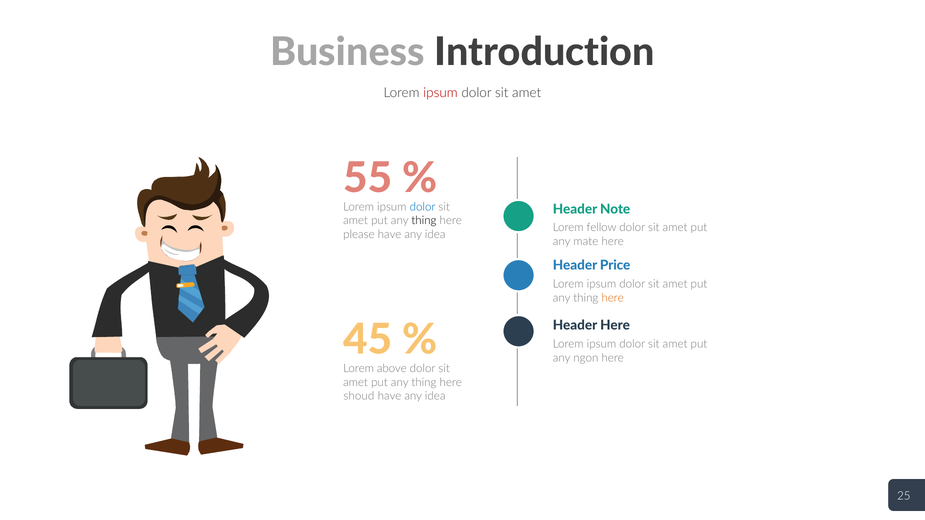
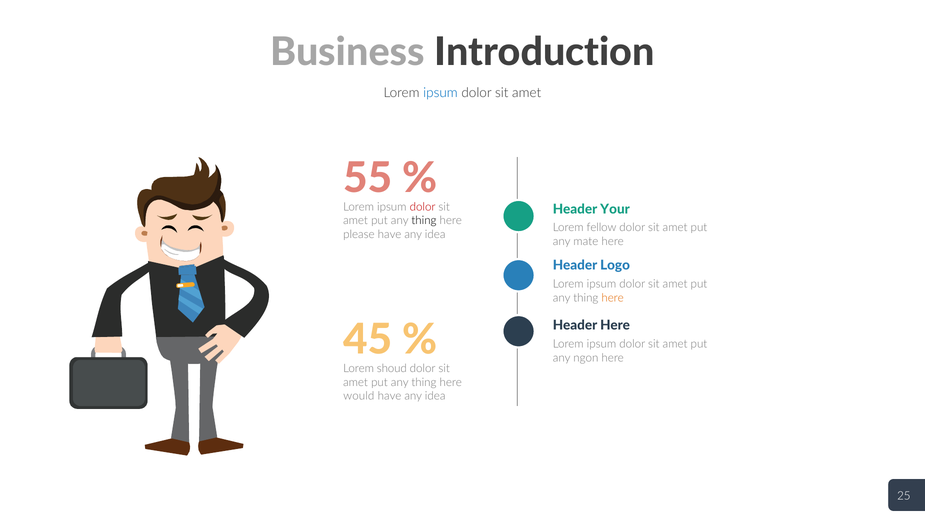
ipsum at (440, 93) colour: red -> blue
dolor at (423, 207) colour: blue -> red
Note: Note -> Your
Price: Price -> Logo
above: above -> shoud
shoud: shoud -> would
